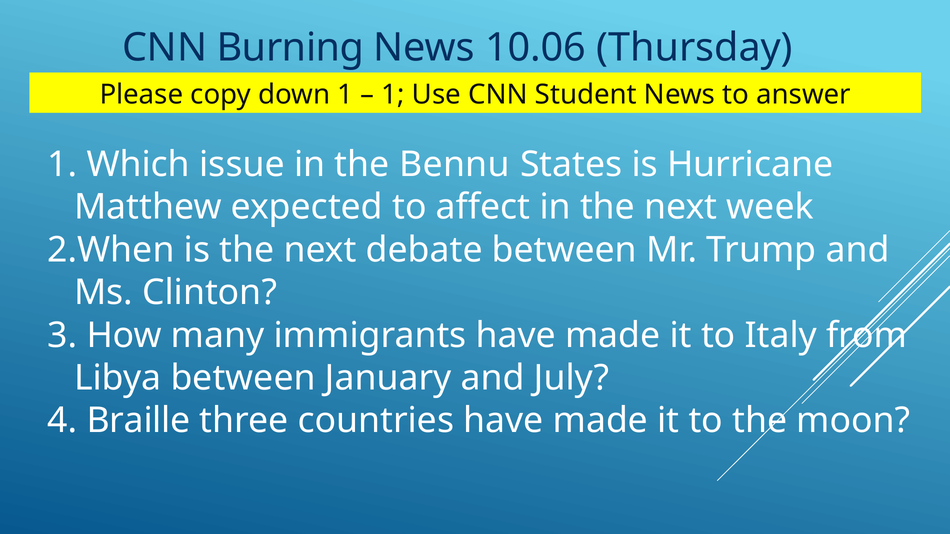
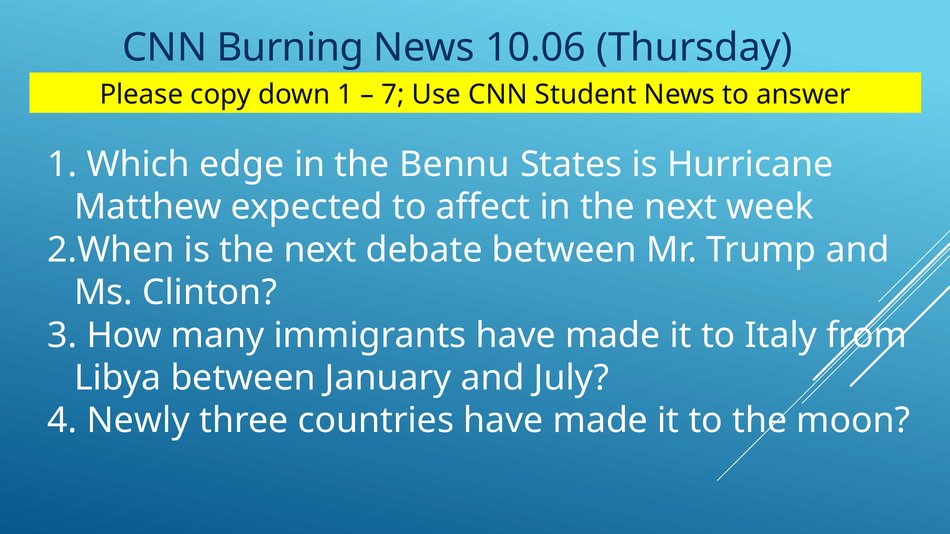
1 at (393, 95): 1 -> 7
issue: issue -> edge
Braille: Braille -> Newly
